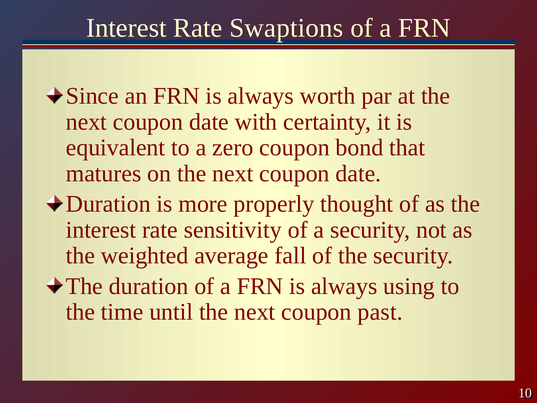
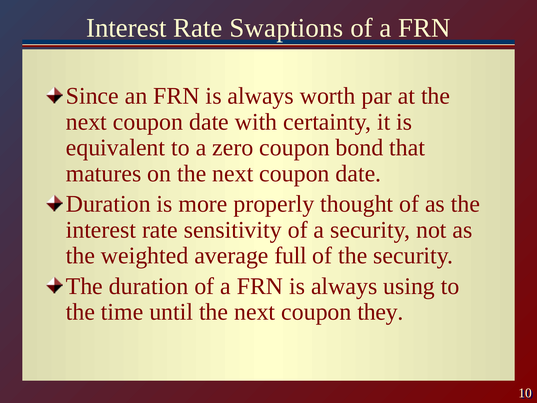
fall: fall -> full
past: past -> they
